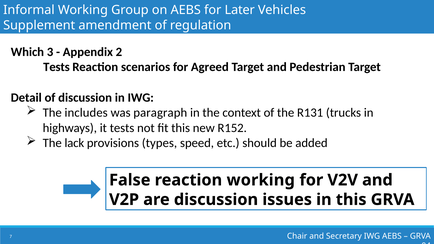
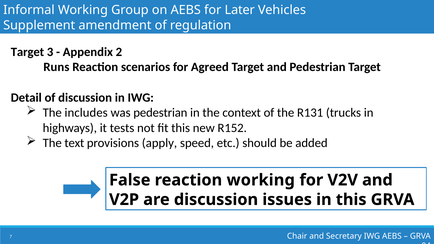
Which at (27, 52): Which -> Target
Tests at (56, 67): Tests -> Runs
was paragraph: paragraph -> pedestrian
lack: lack -> text
types: types -> apply
